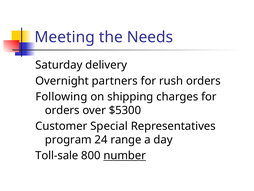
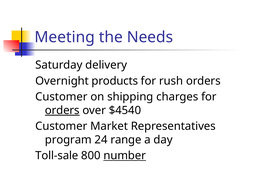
partners: partners -> products
Following at (61, 97): Following -> Customer
orders at (62, 110) underline: none -> present
$5300: $5300 -> $4540
Special: Special -> Market
